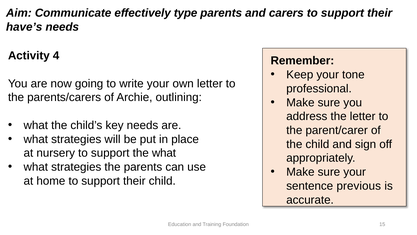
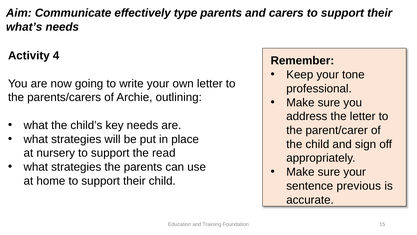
have’s: have’s -> what’s
the what: what -> read
